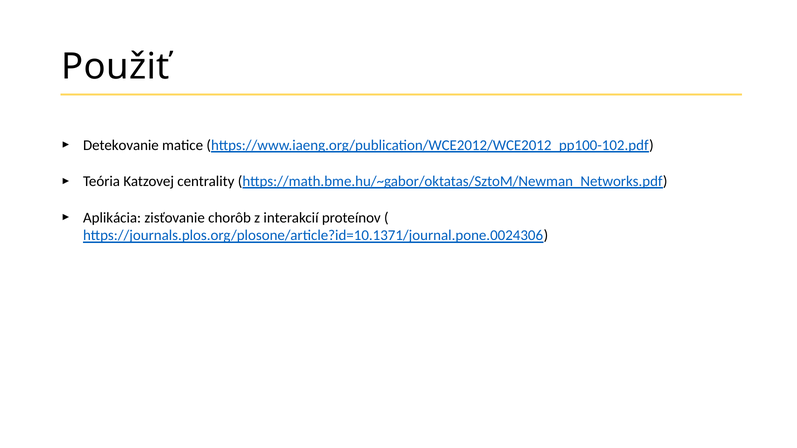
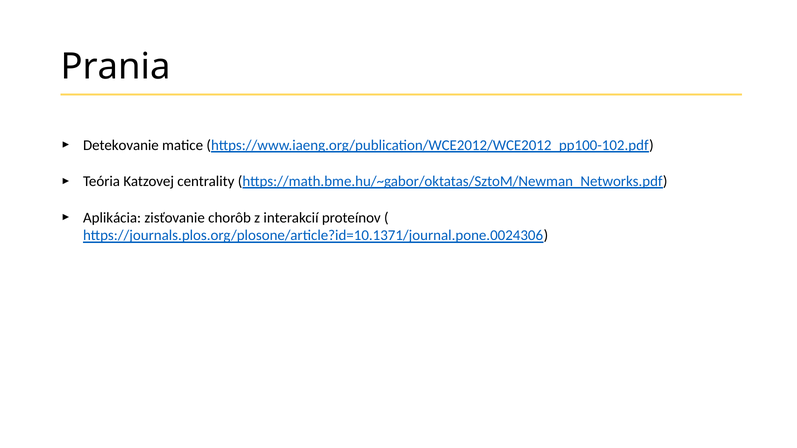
Použiť: Použiť -> Prania
